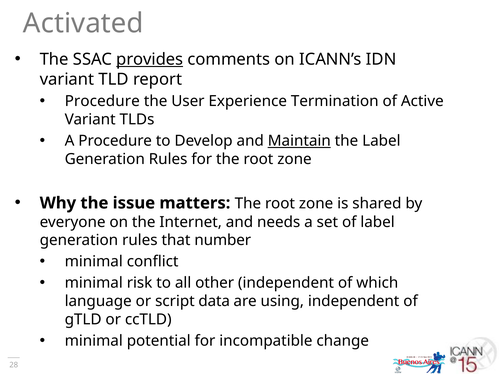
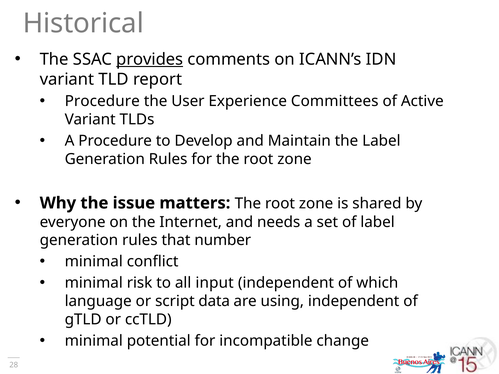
Activated: Activated -> Historical
Termination: Termination -> Committees
Maintain underline: present -> none
other: other -> input
